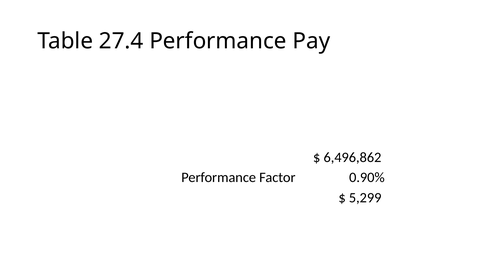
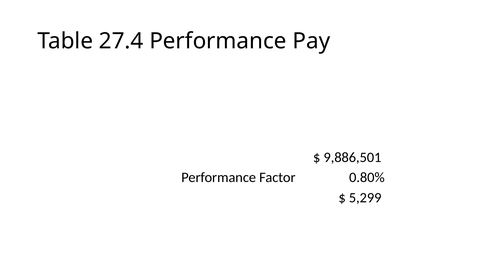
6,496,862: 6,496,862 -> 9,886,501
0.90%: 0.90% -> 0.80%
